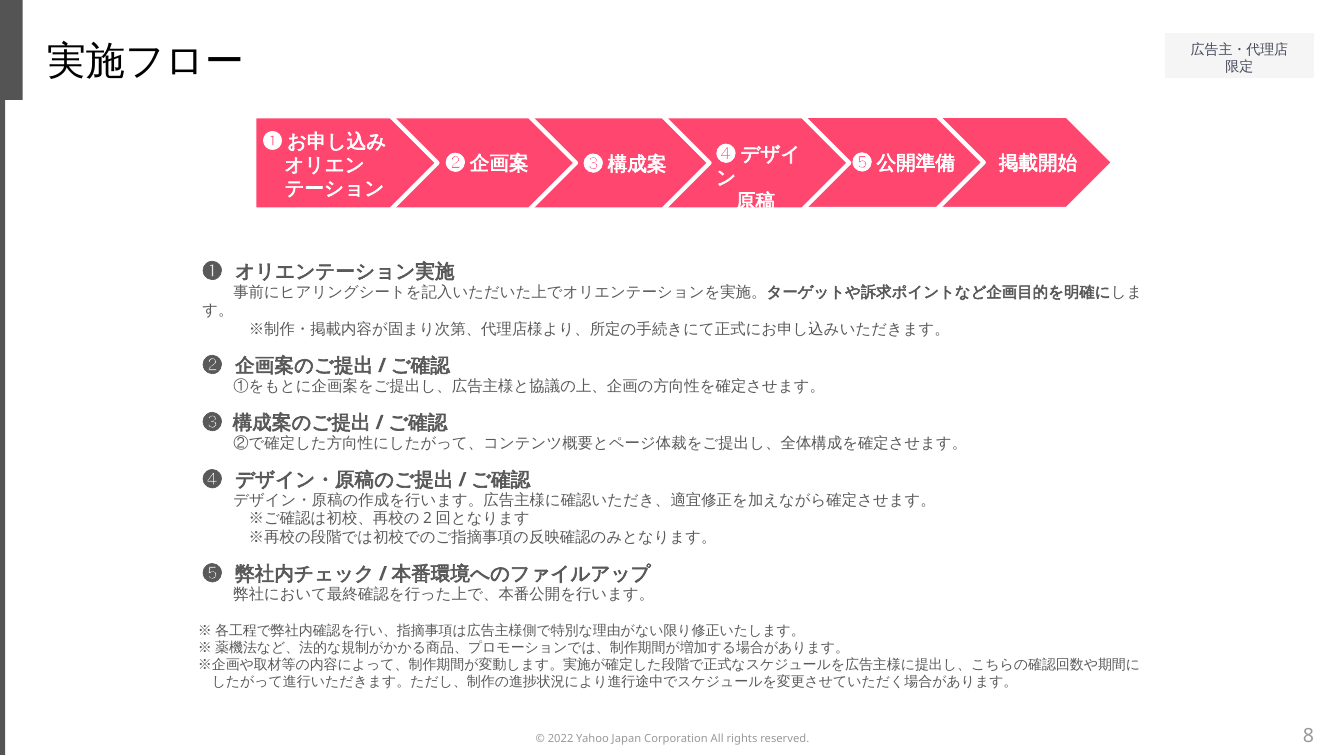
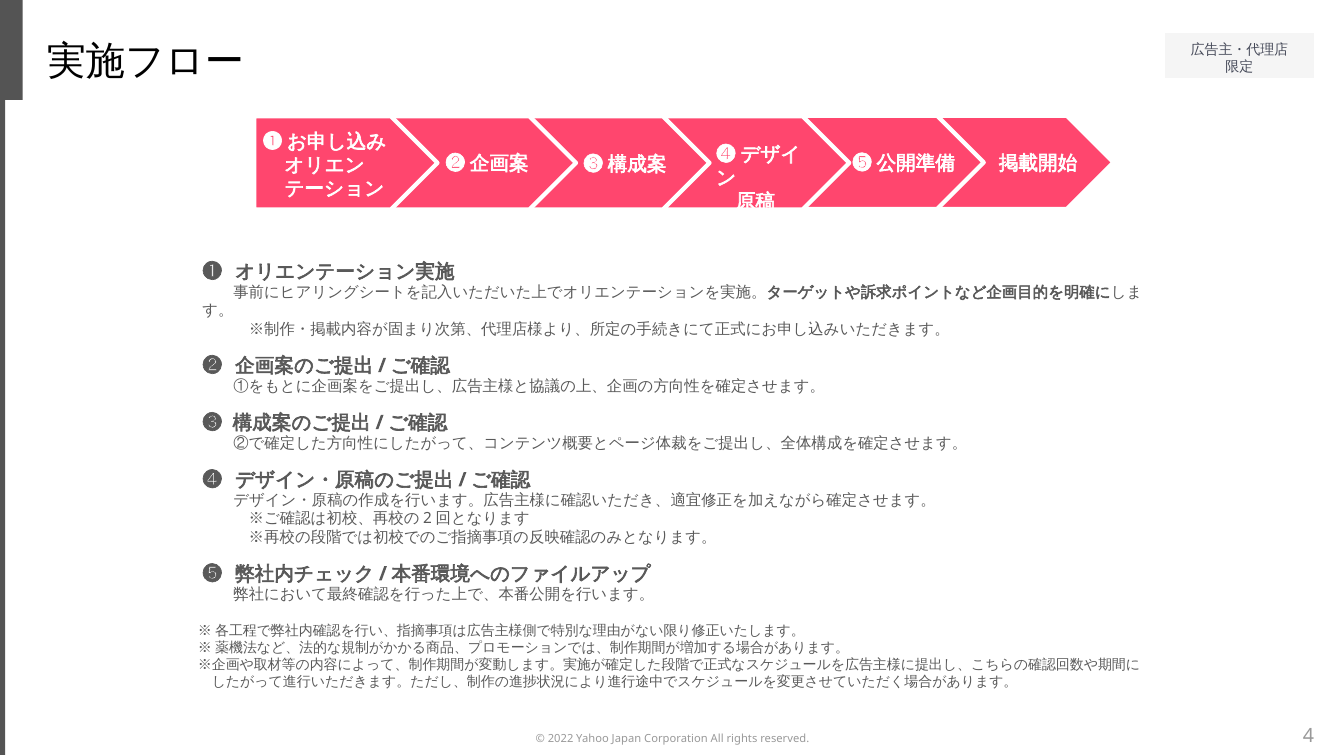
8: 8 -> 4
